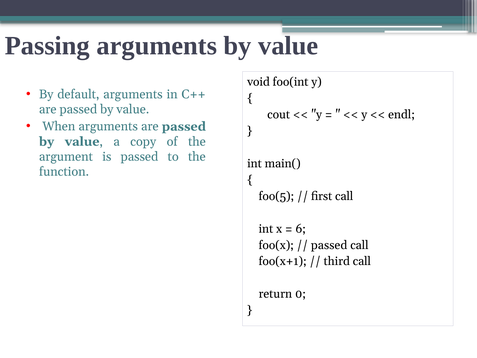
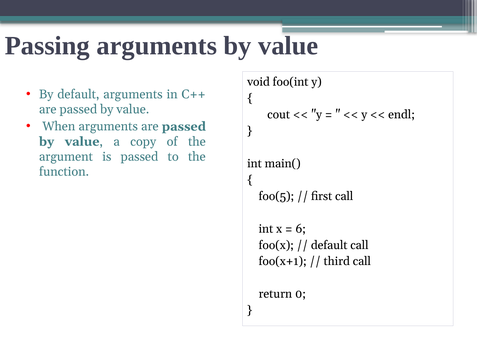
passed at (329, 245): passed -> default
